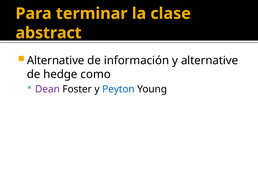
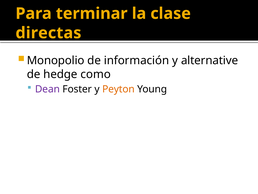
abstract: abstract -> directas
Alternative at (56, 60): Alternative -> Monopolio
Peyton colour: blue -> orange
